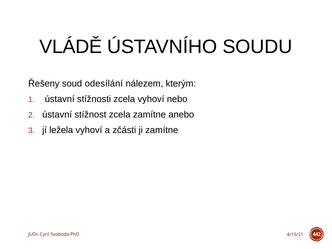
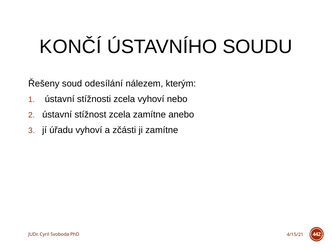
VLÁDĚ: VLÁDĚ -> KONČÍ
ležela: ležela -> úřadu
